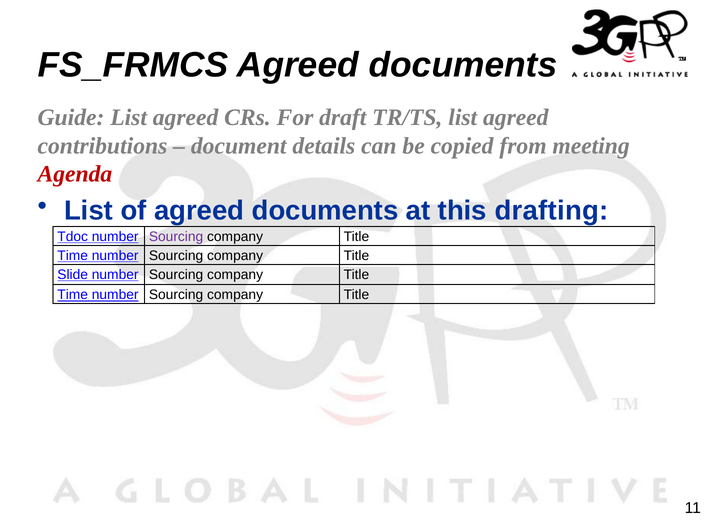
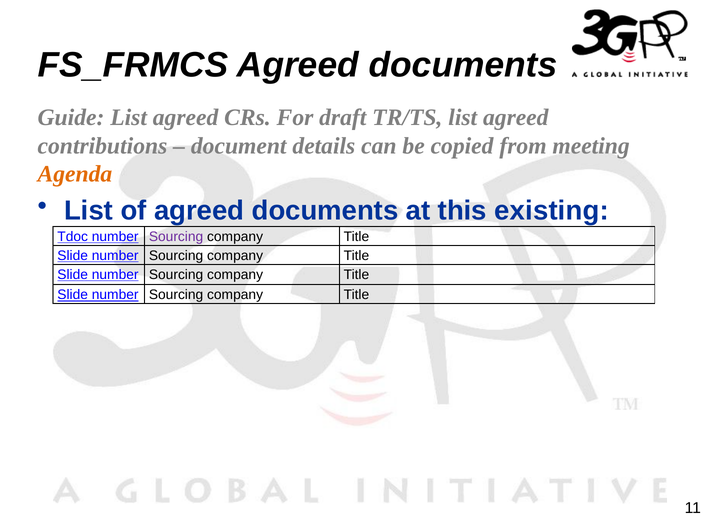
Agenda colour: red -> orange
drafting: drafting -> existing
Time at (73, 256): Time -> Slide
Time at (73, 295): Time -> Slide
